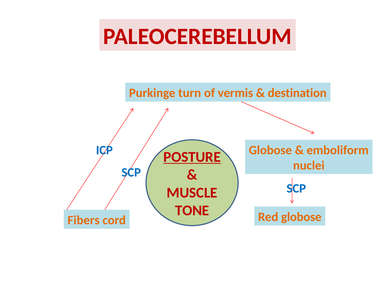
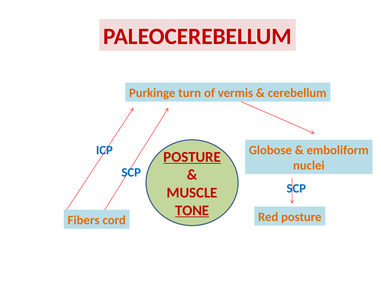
destination: destination -> cerebellum
TONE underline: none -> present
Red globose: globose -> posture
